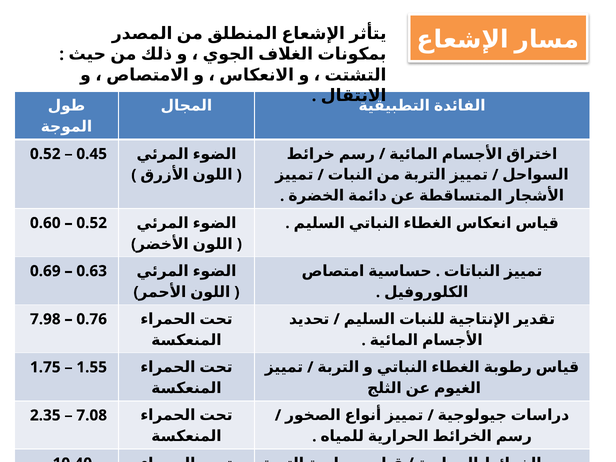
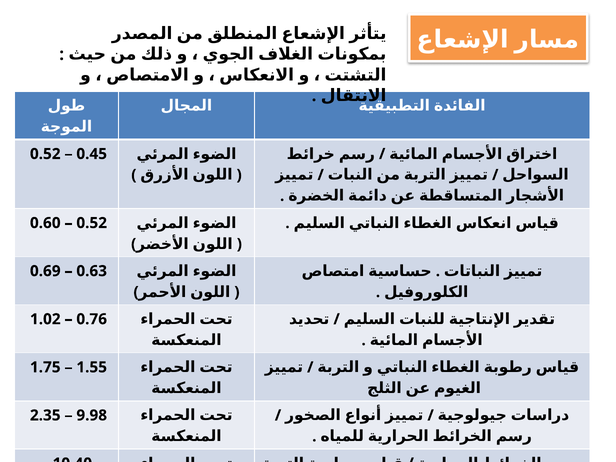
7.98: 7.98 -> 1.02
7.08: 7.08 -> 9.98
